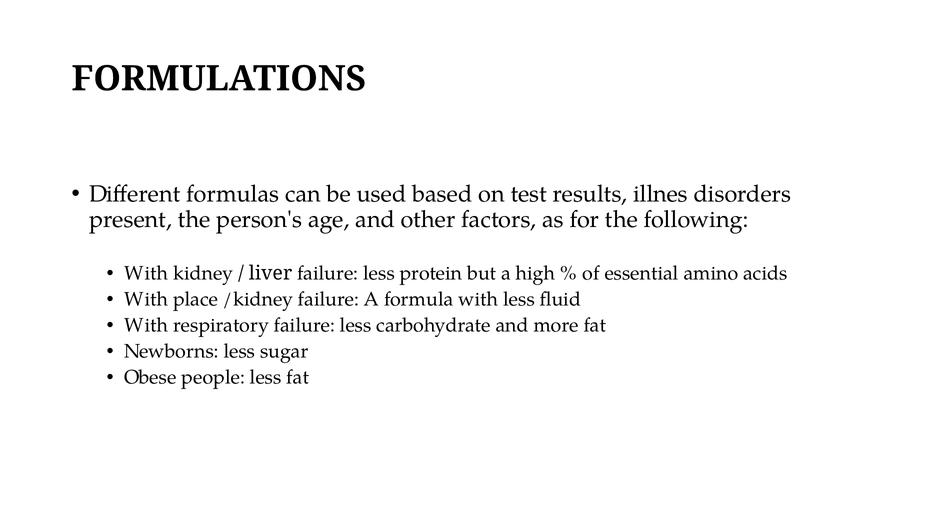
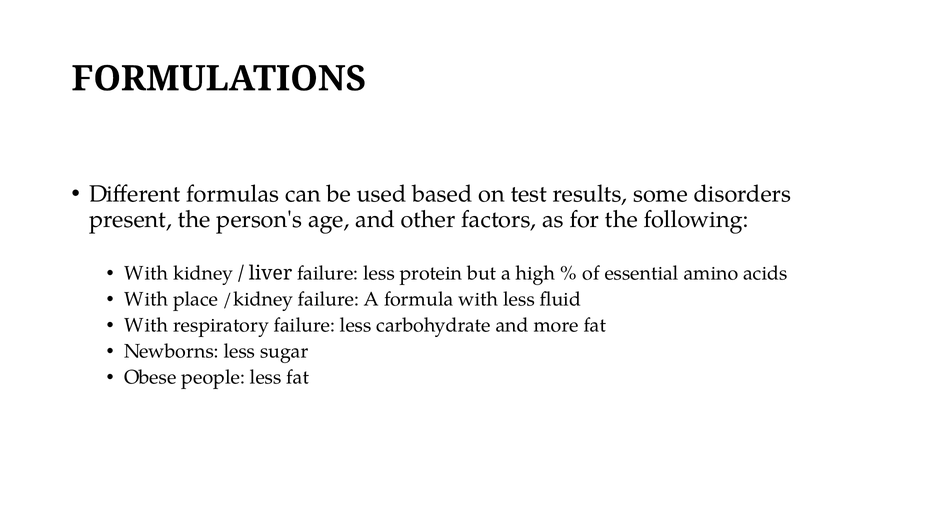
illnes: illnes -> some
